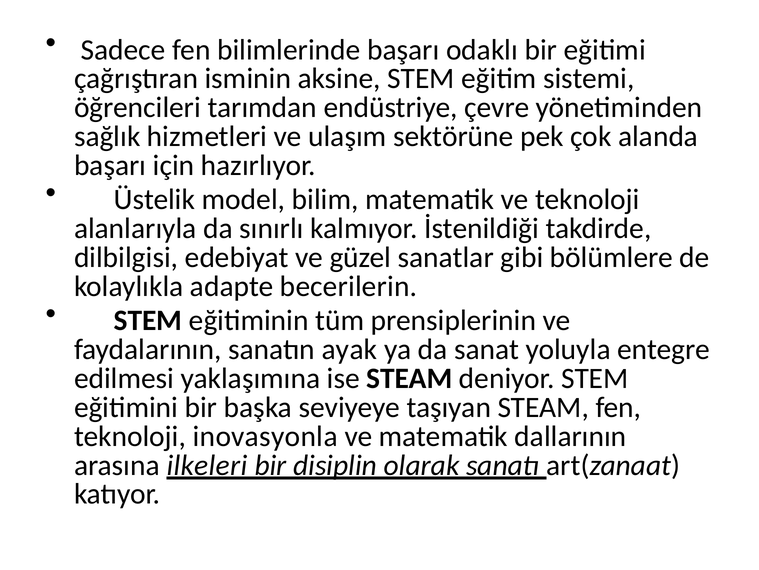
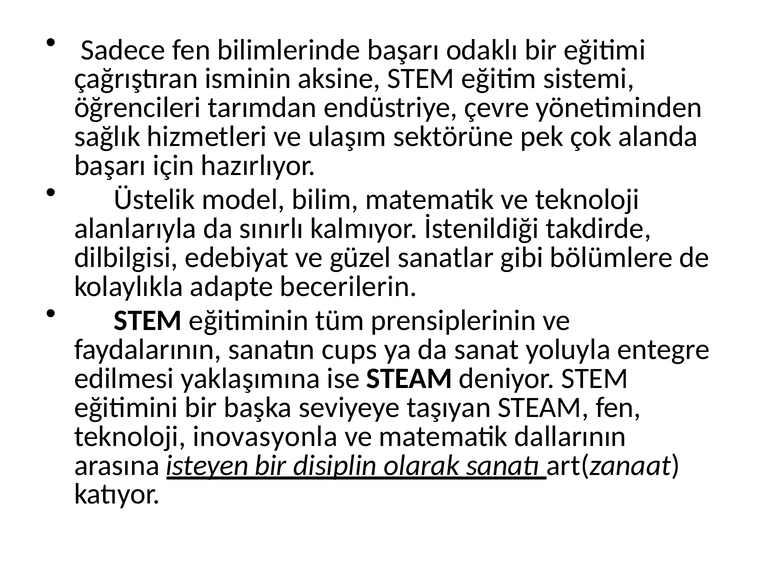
ayak: ayak -> cups
ilkeleri: ilkeleri -> isteyen
